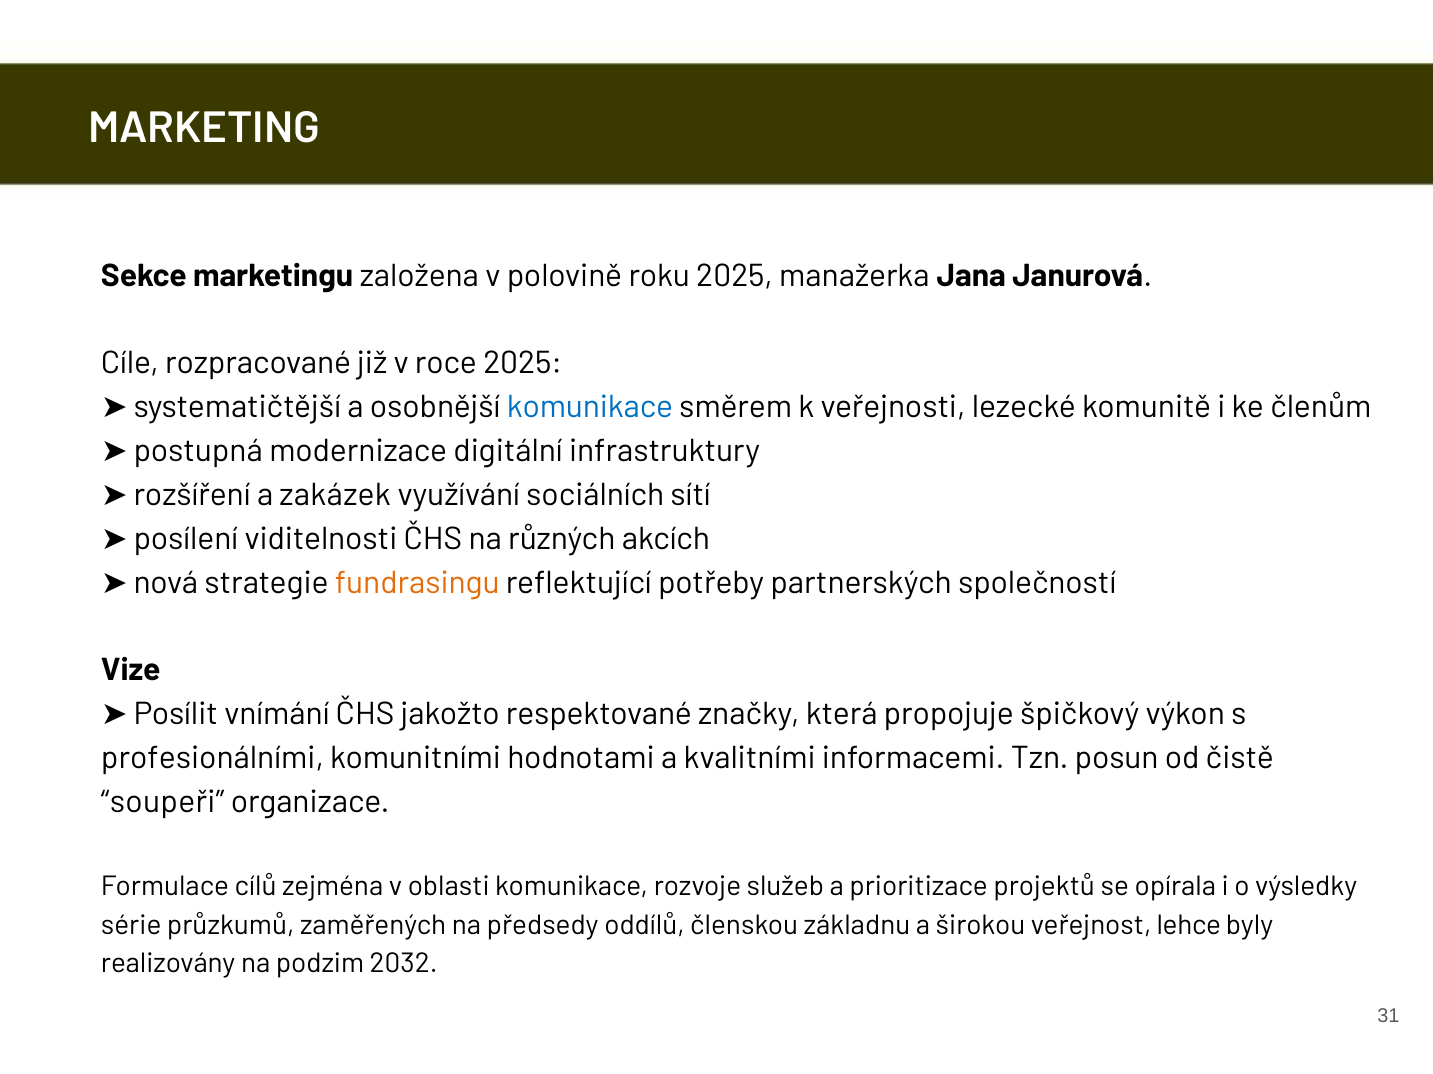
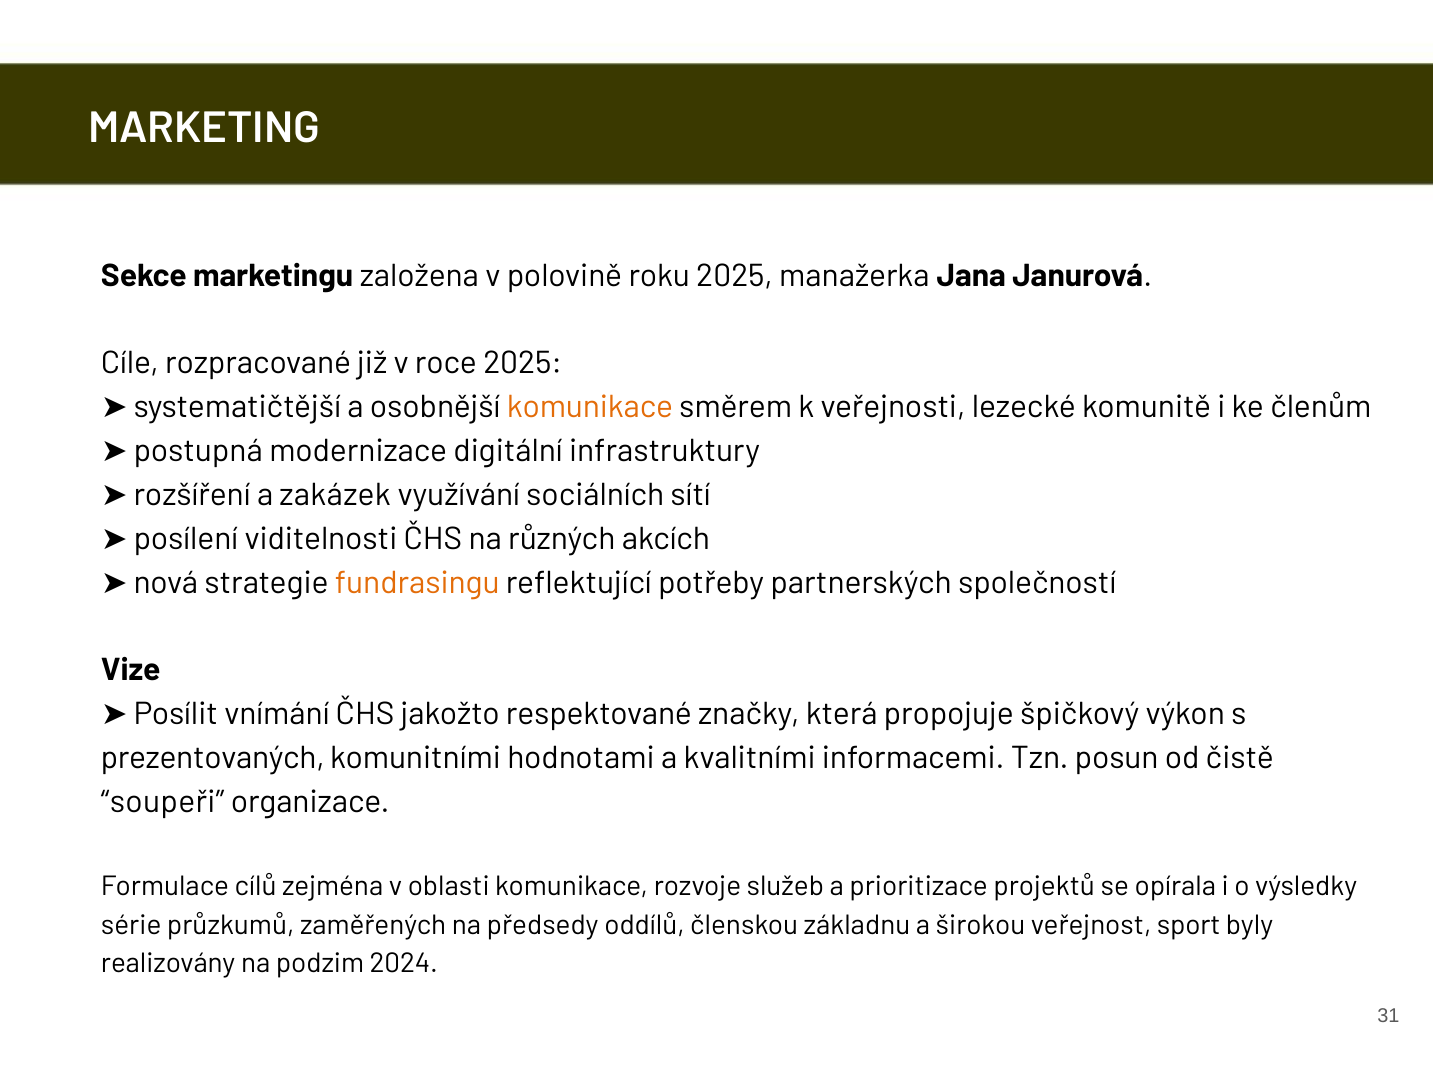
komunikace at (590, 408) colour: blue -> orange
profesionálními: profesionálními -> prezentovaných
lehce: lehce -> sport
2032: 2032 -> 2024
